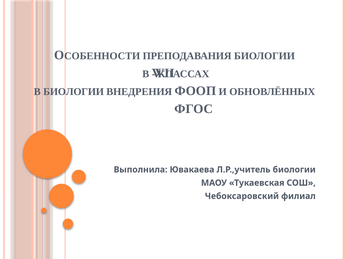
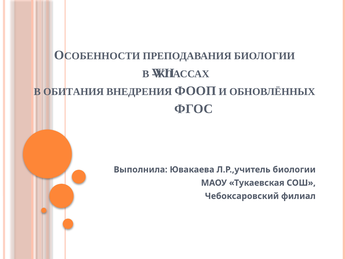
В БИОЛОГИИ: БИОЛОГИИ -> ОБИТАНИЯ
